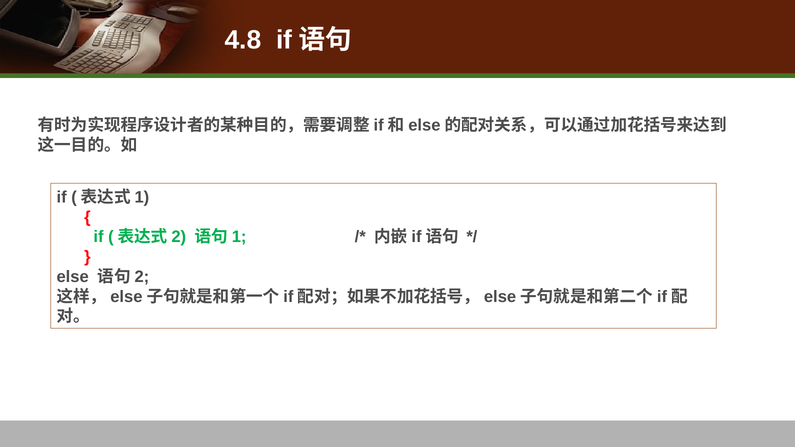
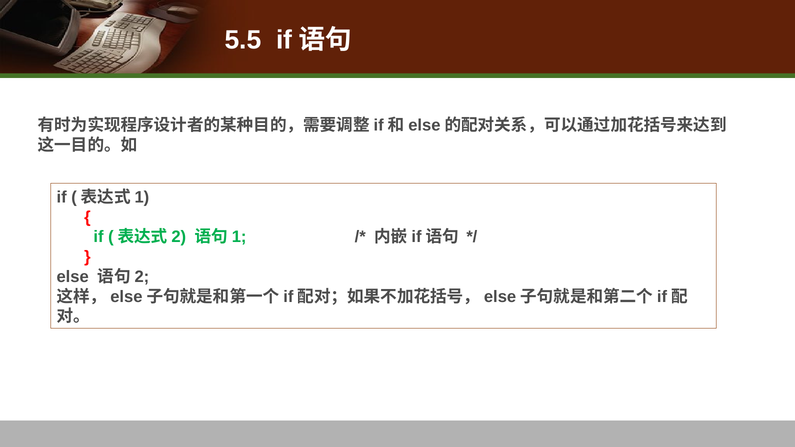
4.8: 4.8 -> 5.5
